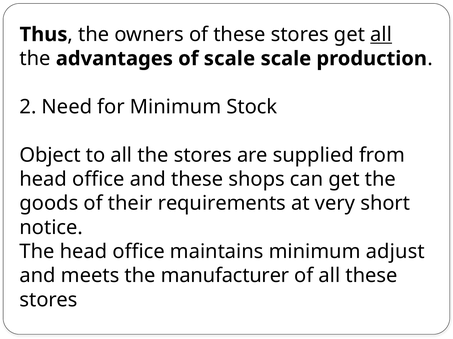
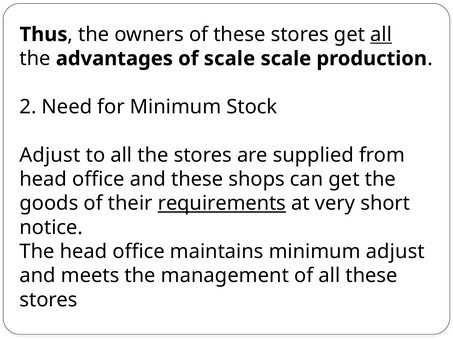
Object at (50, 155): Object -> Adjust
requirements underline: none -> present
manufacturer: manufacturer -> management
